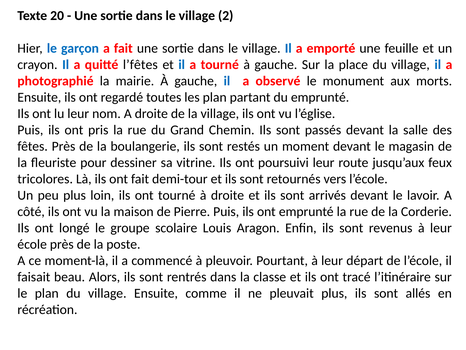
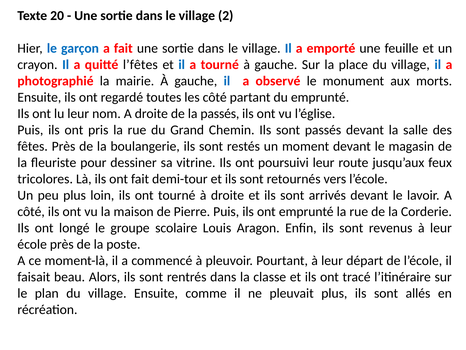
les plan: plan -> côté
la village: village -> passés
